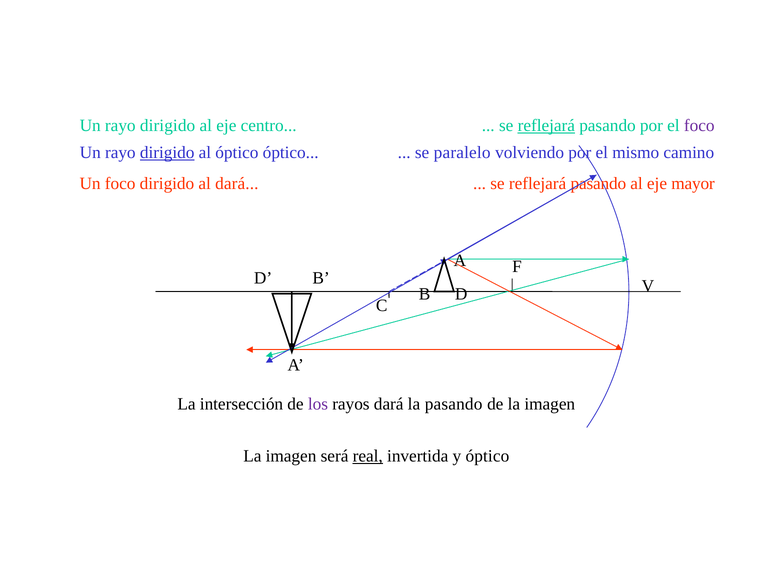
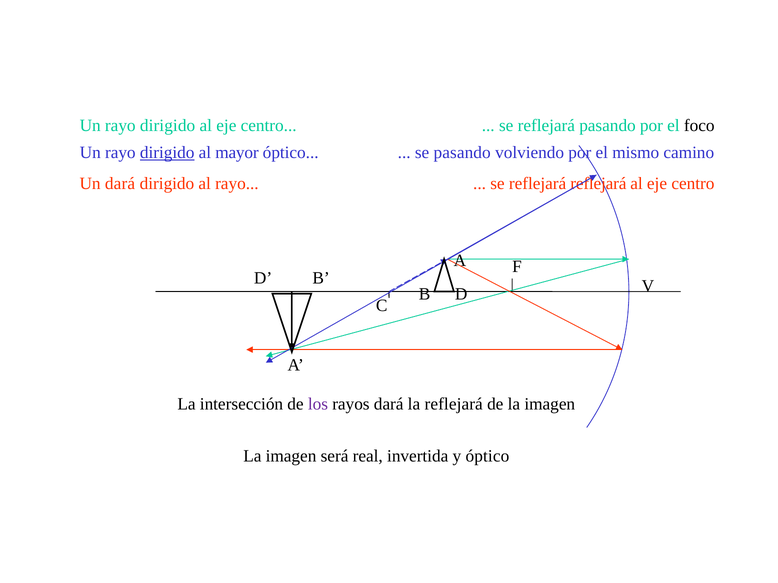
reflejará at (546, 126) underline: present -> none
foco at (699, 126) colour: purple -> black
al óptico: óptico -> mayor
se paralelo: paralelo -> pasando
Un foco: foco -> dará
al dará: dará -> rayo
pasando at (598, 184): pasando -> reflejará
mayor at (693, 184): mayor -> centro
la pasando: pasando -> reflejará
real underline: present -> none
